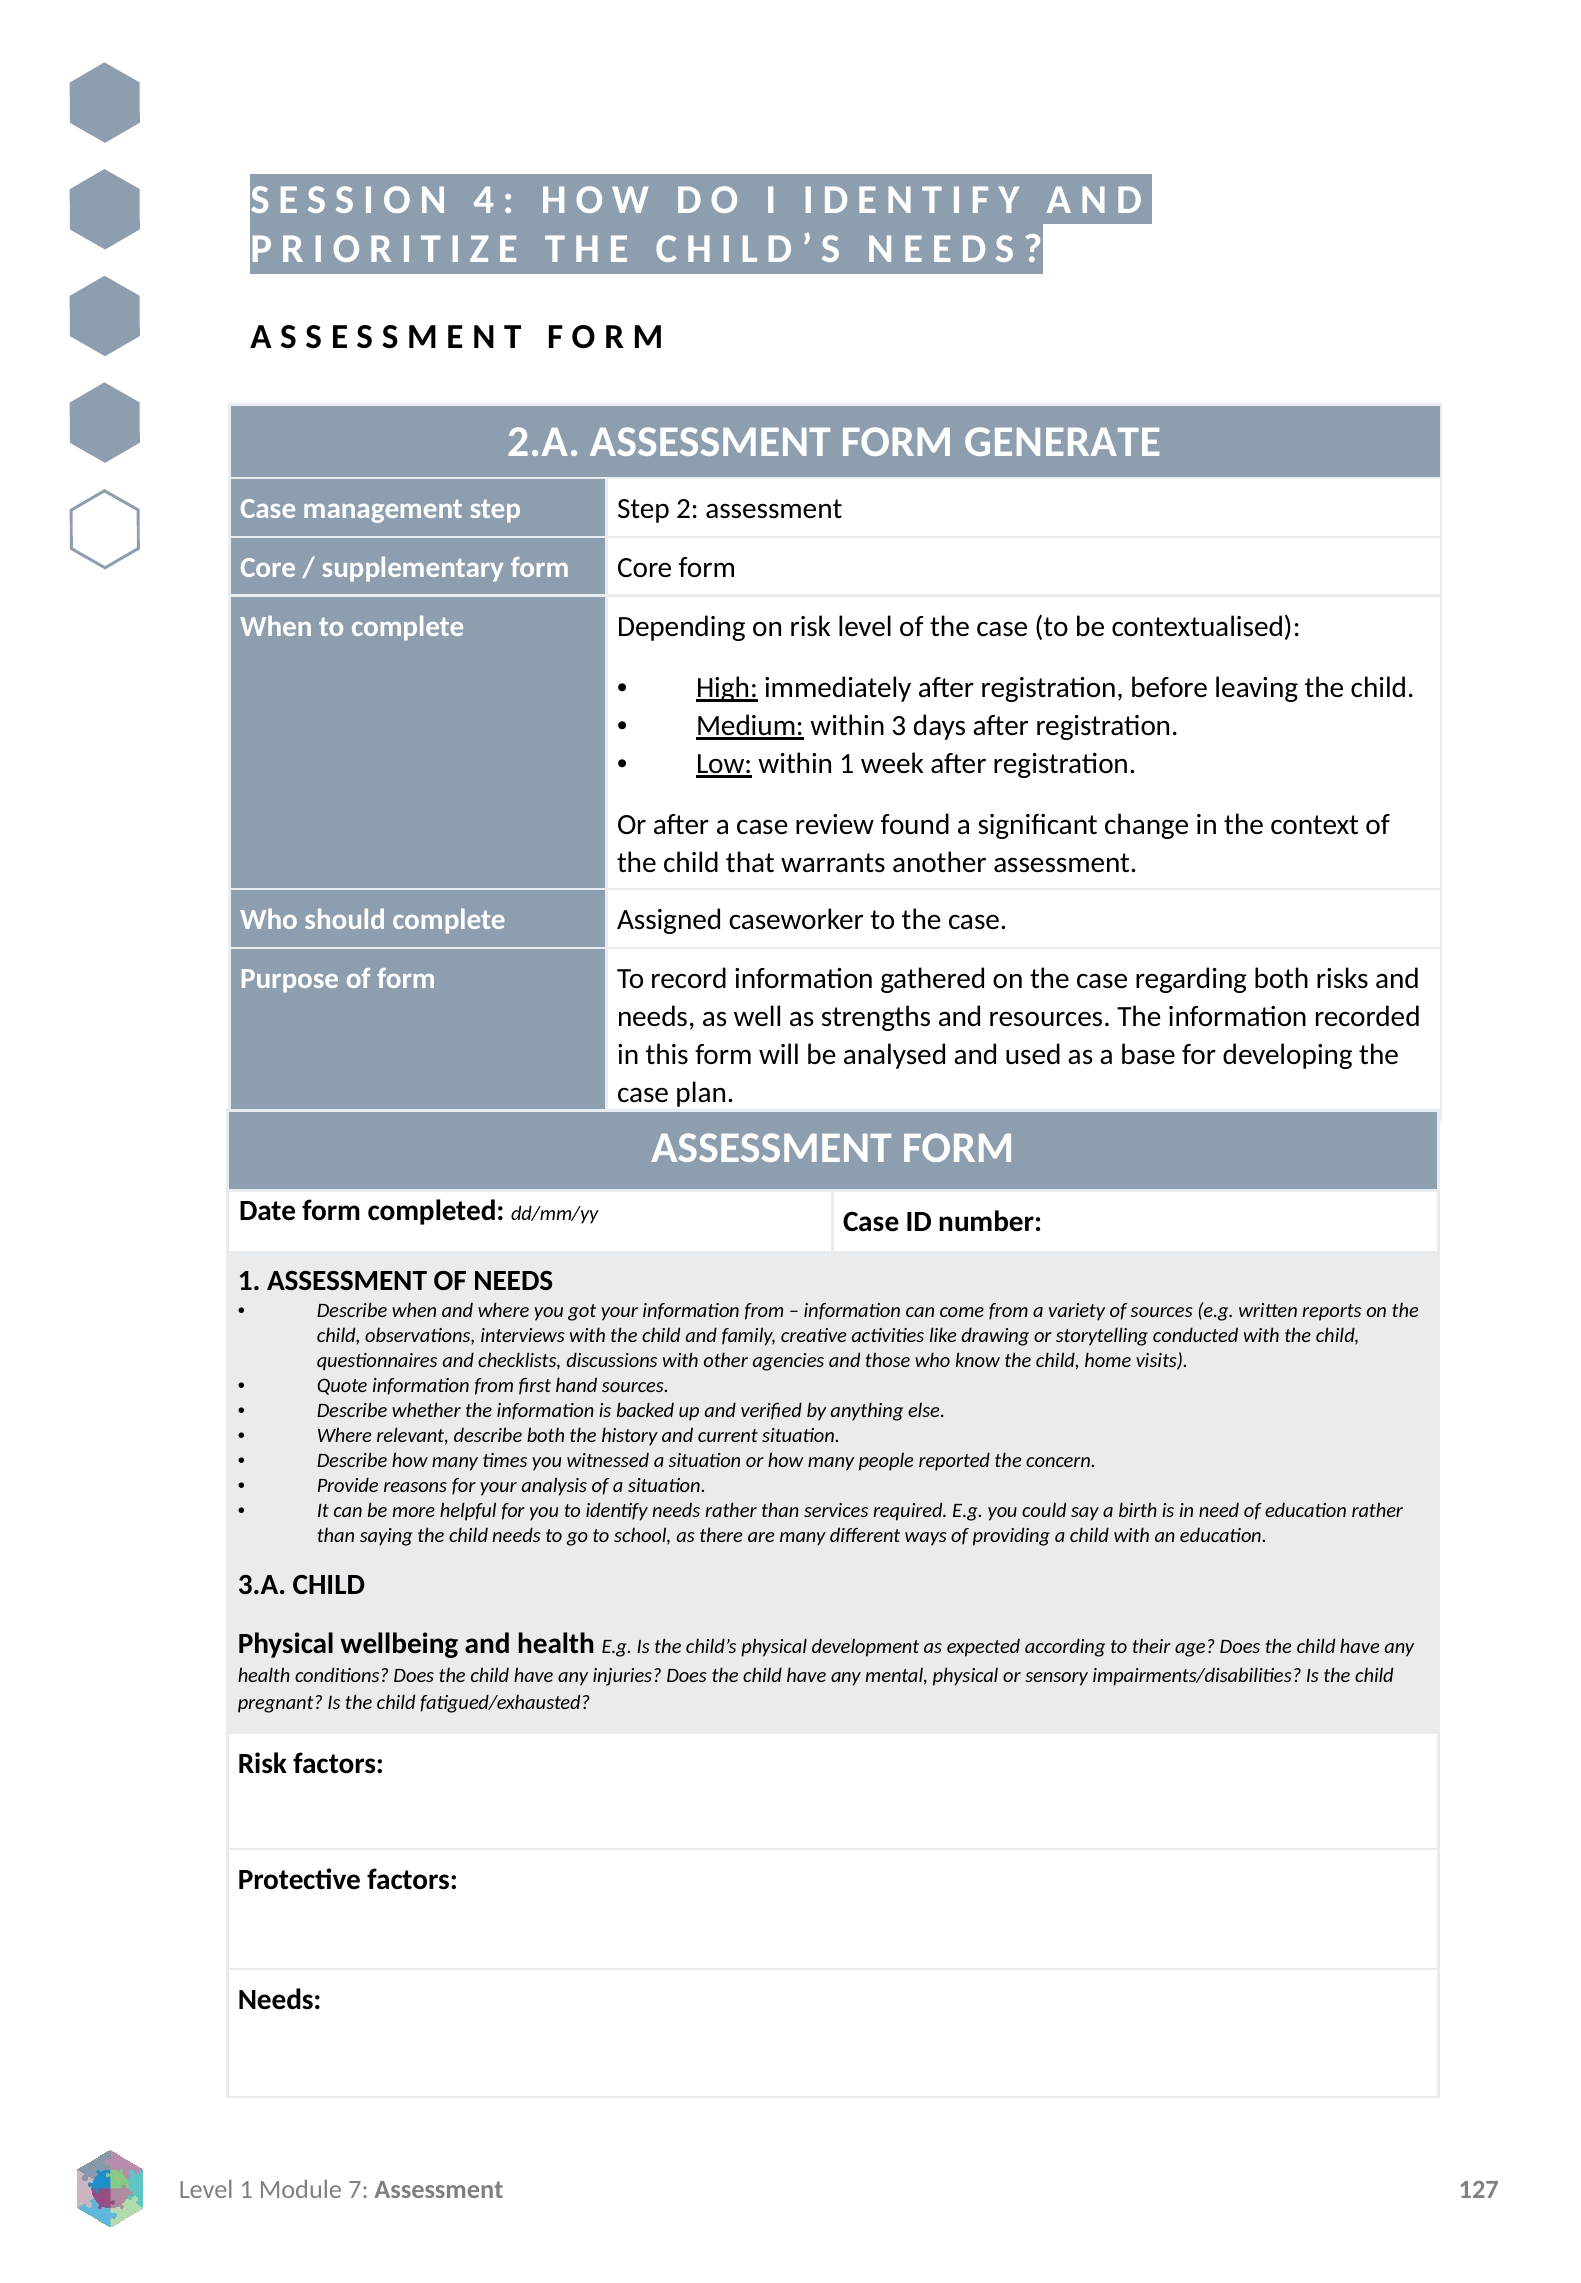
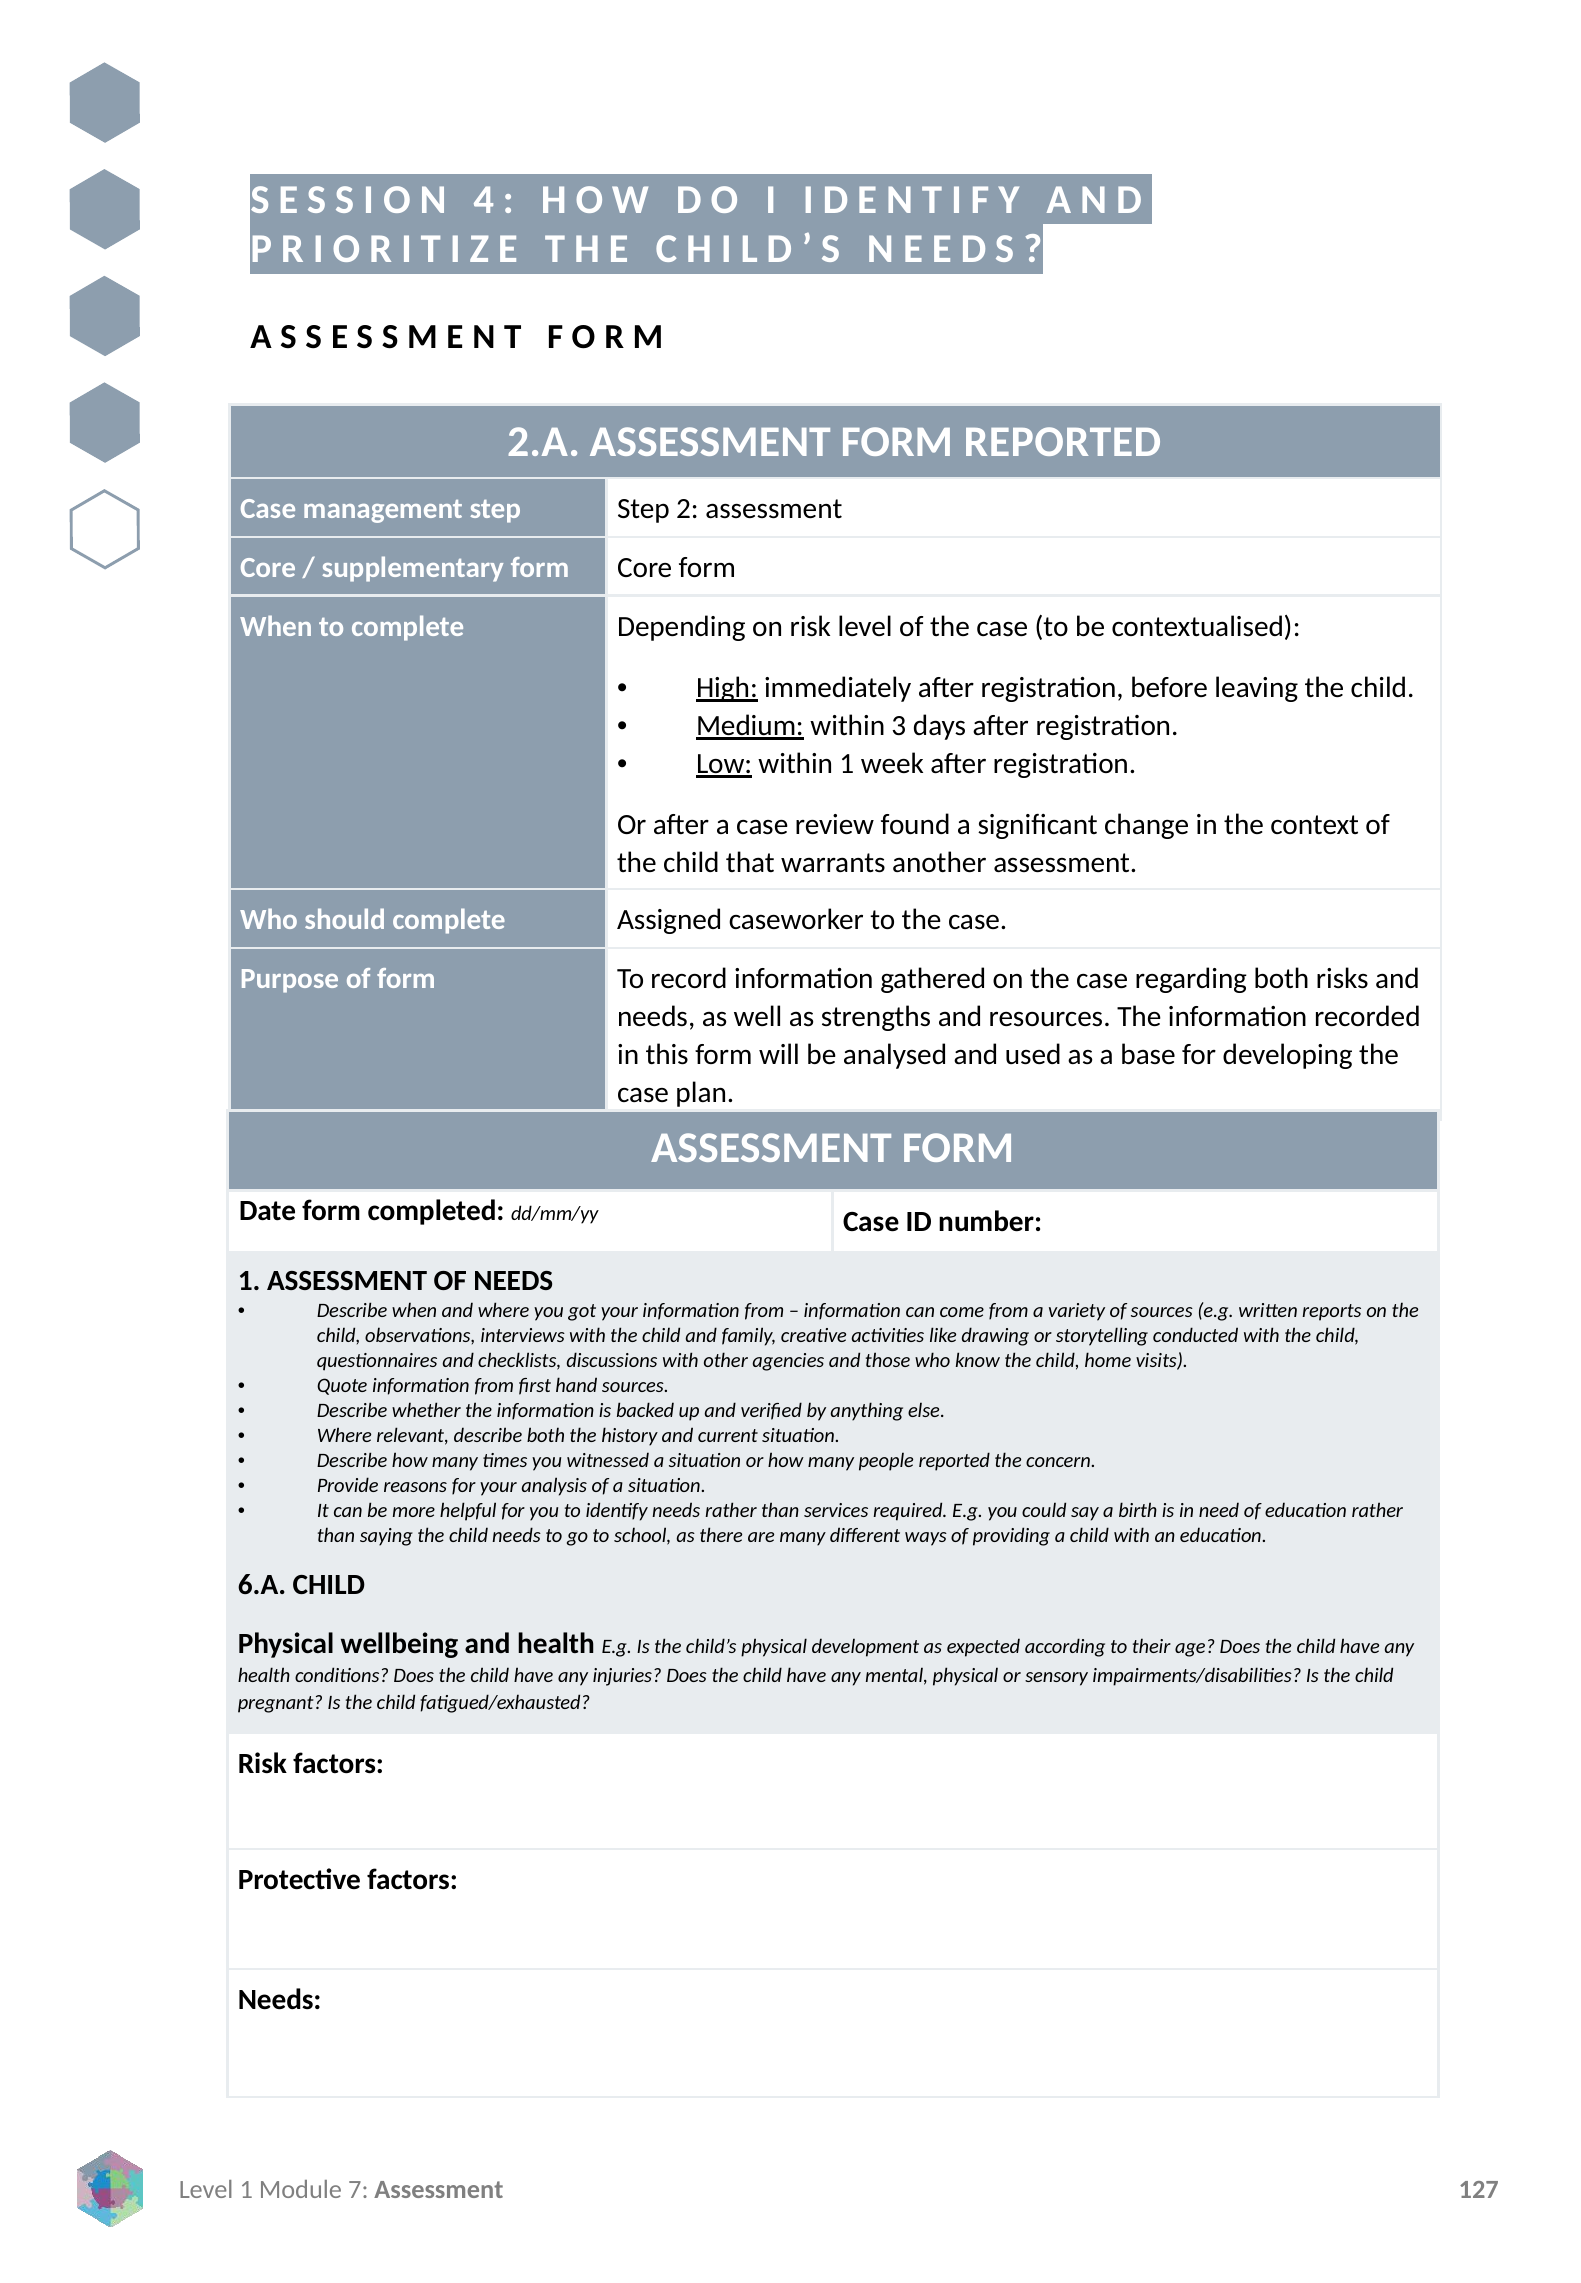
FORM GENERATE: GENERATE -> REPORTED
3.A: 3.A -> 6.A
